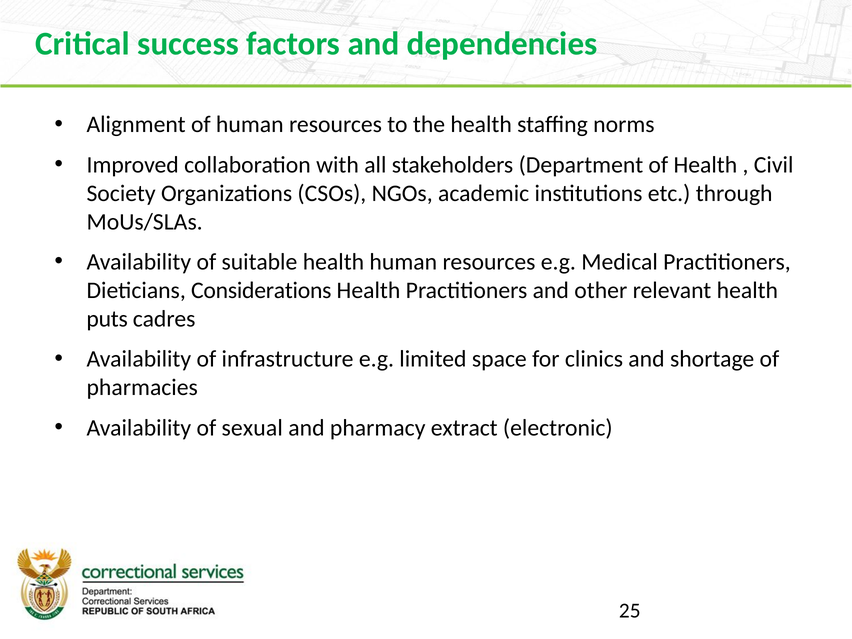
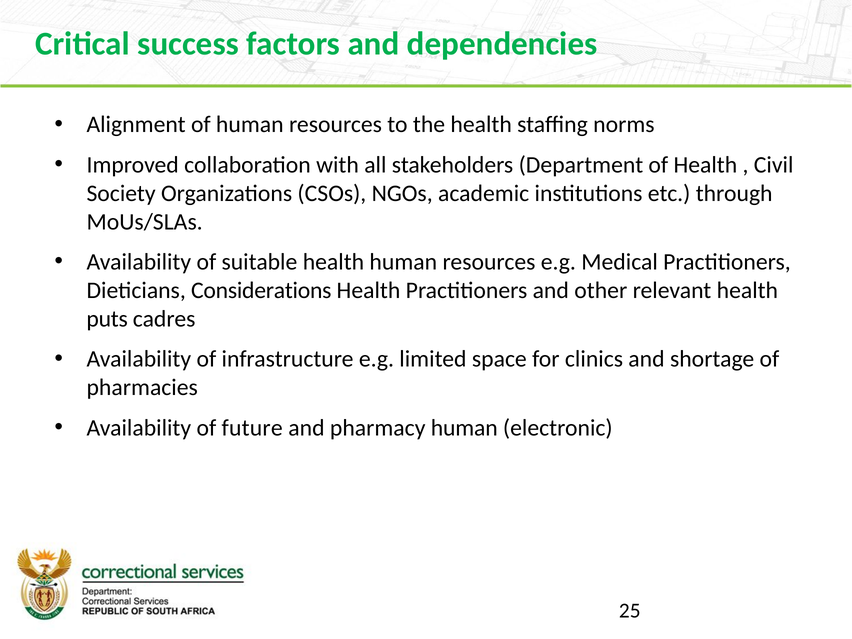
sexual: sexual -> future
pharmacy extract: extract -> human
